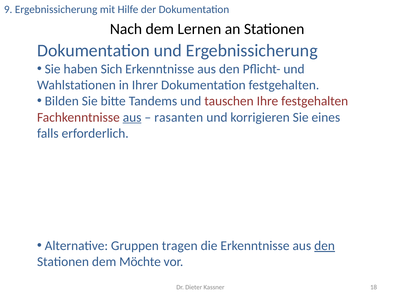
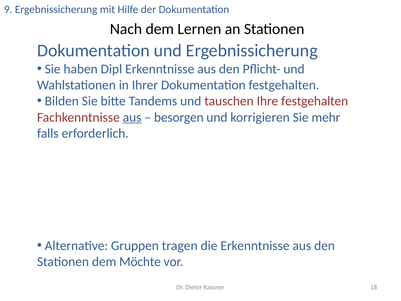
Sich: Sich -> Dipl
rasanten: rasanten -> besorgen
eines: eines -> mehr
den at (325, 246) underline: present -> none
